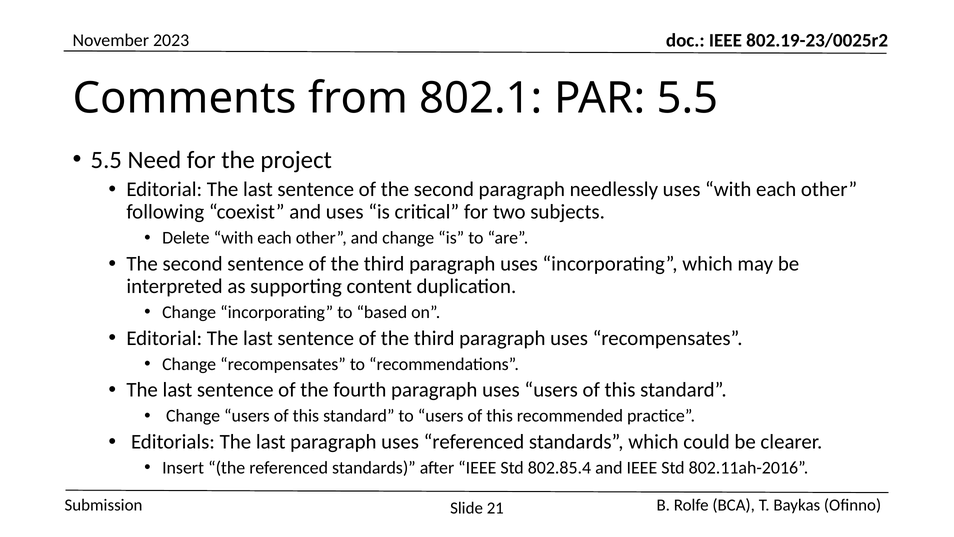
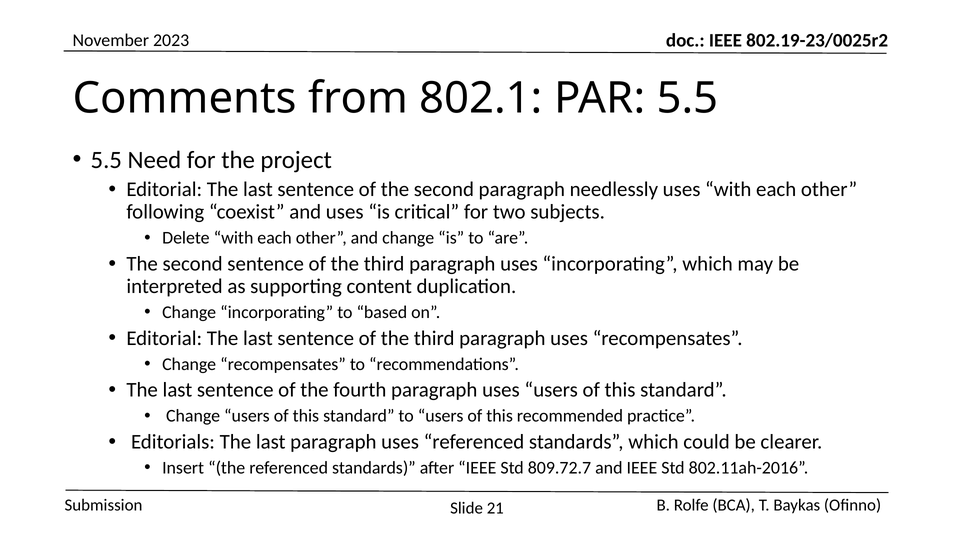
802.85.4: 802.85.4 -> 809.72.7
